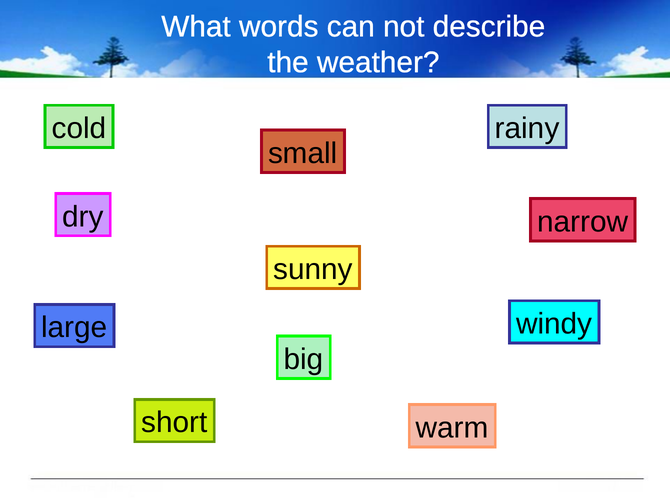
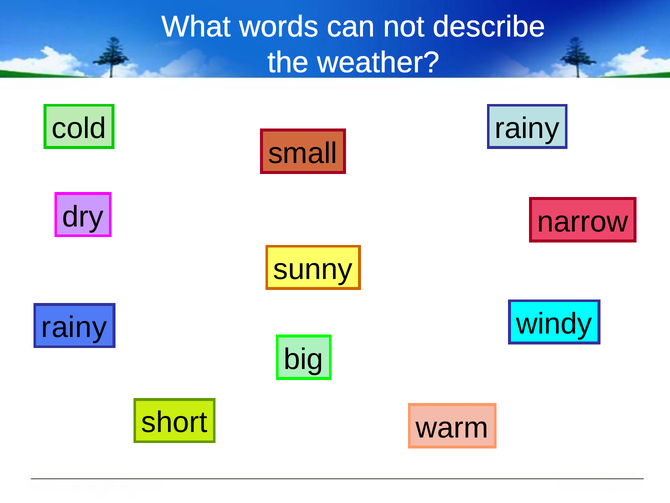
large at (74, 327): large -> rainy
